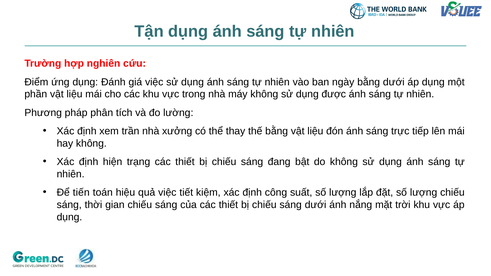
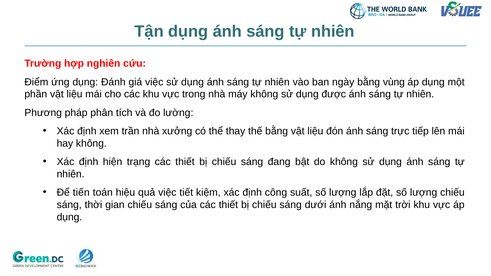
bằng dưới: dưới -> vùng
